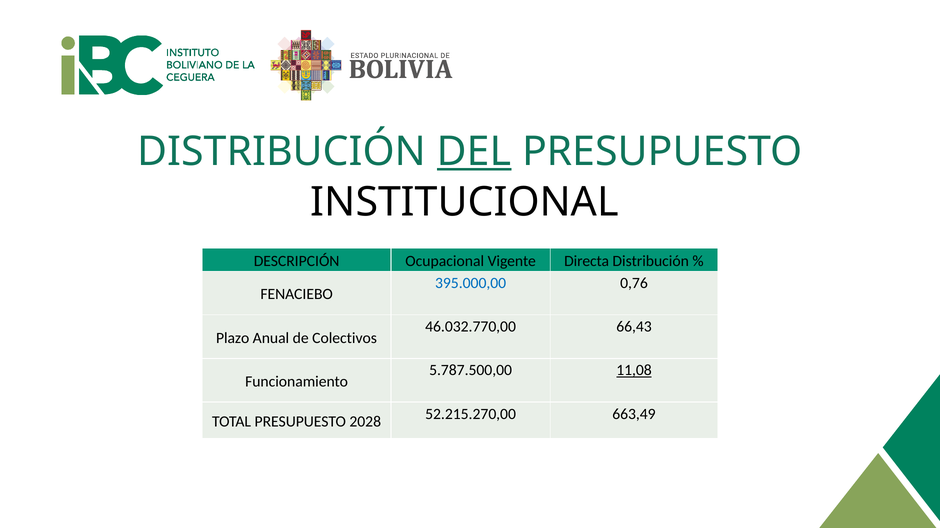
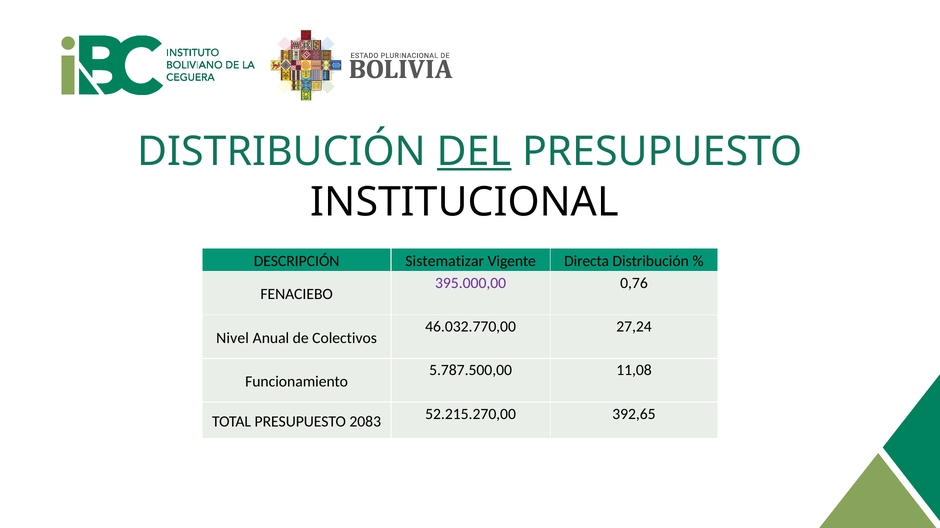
Ocupacional: Ocupacional -> Sistematizar
395.000,00 colour: blue -> purple
66,43: 66,43 -> 27,24
Plazo: Plazo -> Nivel
11,08 underline: present -> none
2028: 2028 -> 2083
663,49: 663,49 -> 392,65
